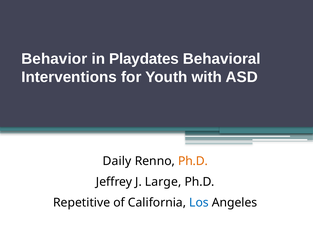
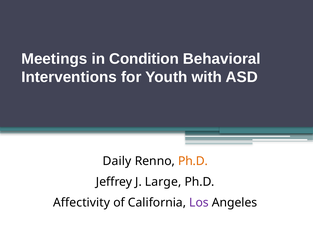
Behavior: Behavior -> Meetings
Playdates: Playdates -> Condition
Repetitive: Repetitive -> Affectivity
Los colour: blue -> purple
